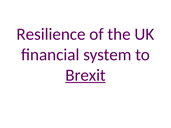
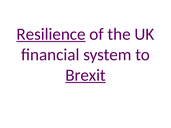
Resilience underline: none -> present
